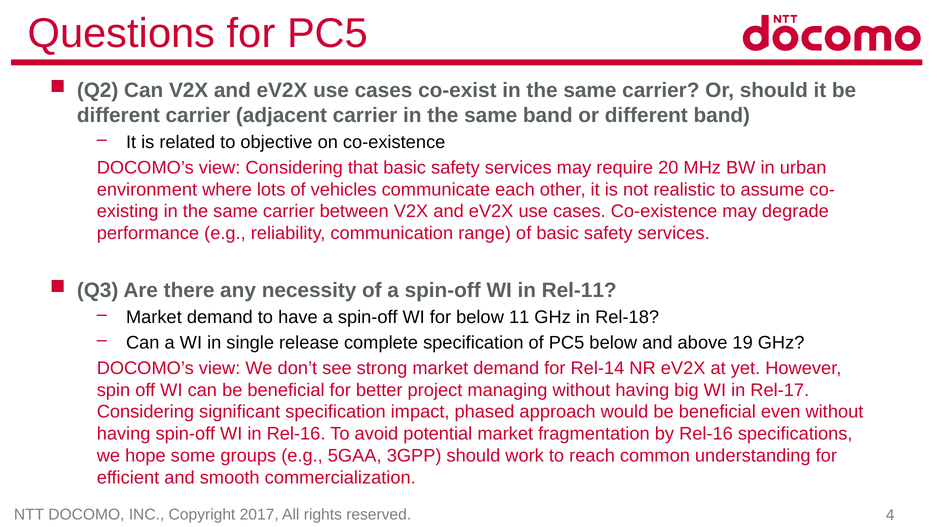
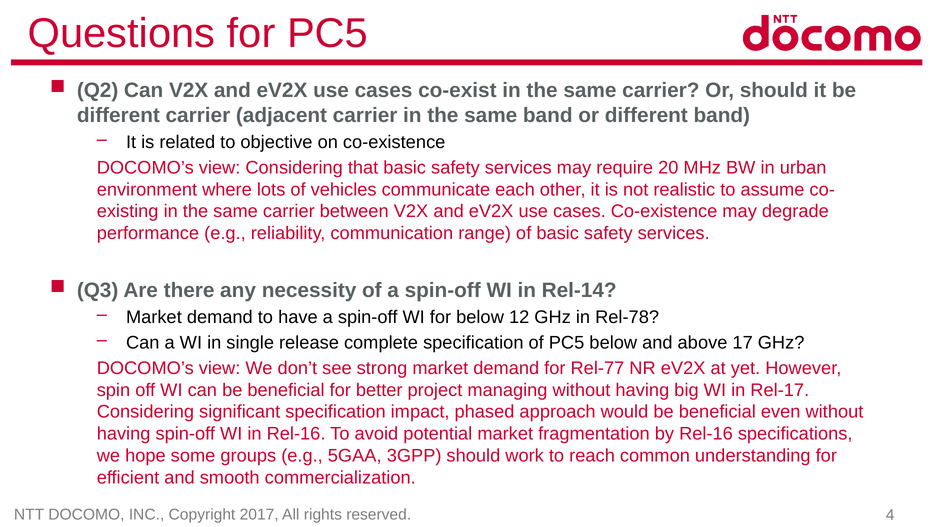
Rel-11: Rel-11 -> Rel-14
11: 11 -> 12
Rel-18: Rel-18 -> Rel-78
19: 19 -> 17
Rel-14: Rel-14 -> Rel-77
